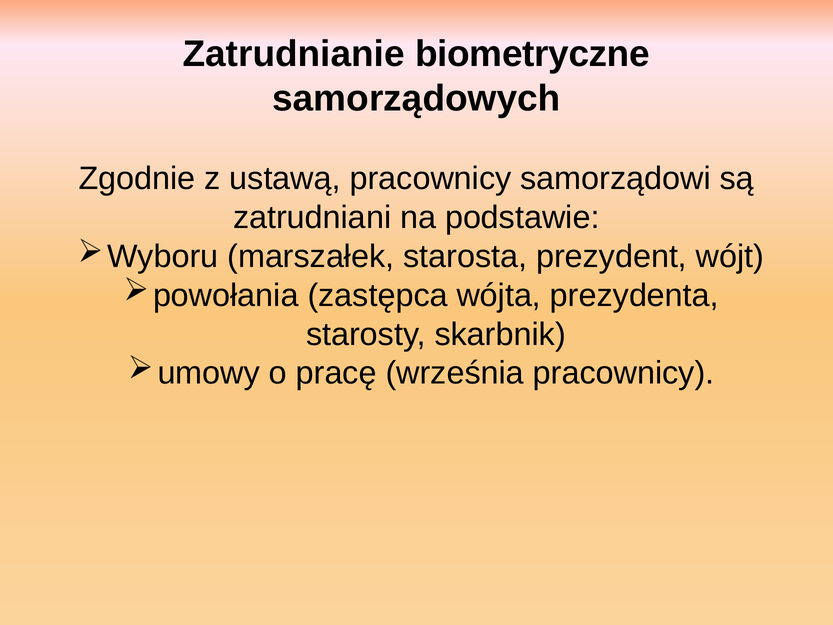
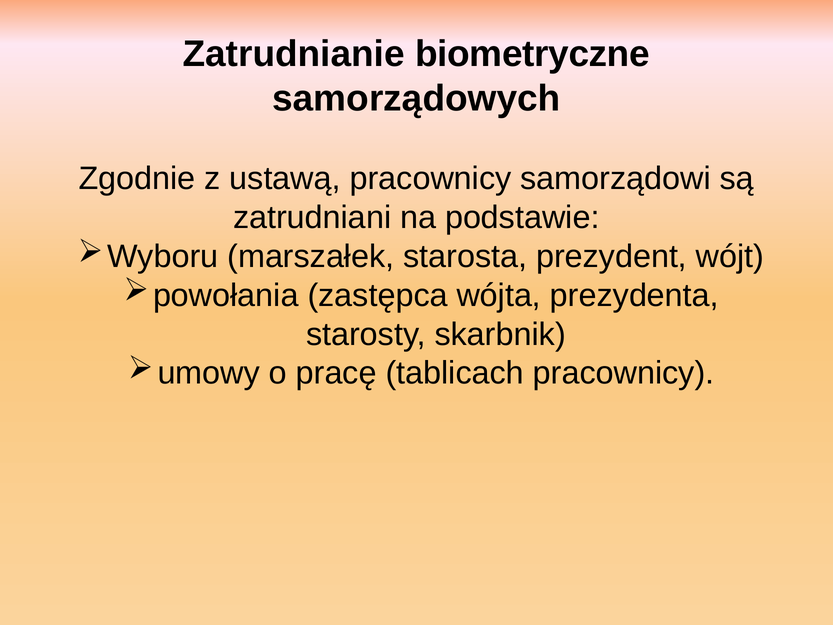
września: września -> tablicach
